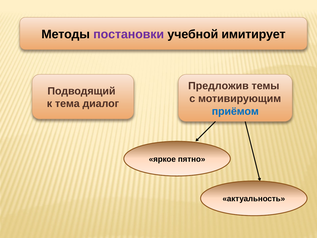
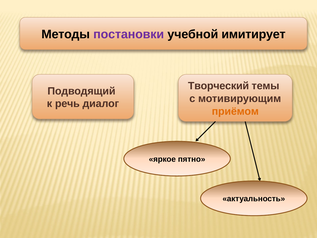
Предложив: Предложив -> Творческий
тема: тема -> речь
приёмом colour: blue -> orange
